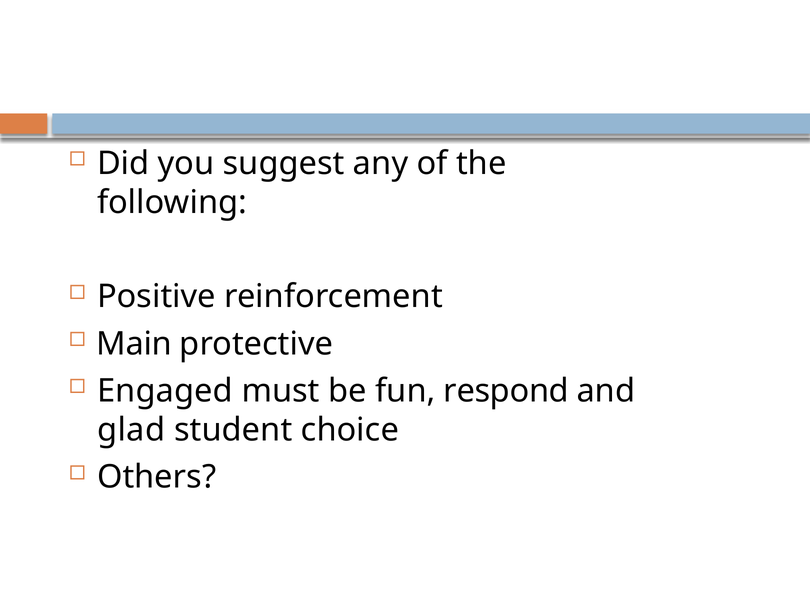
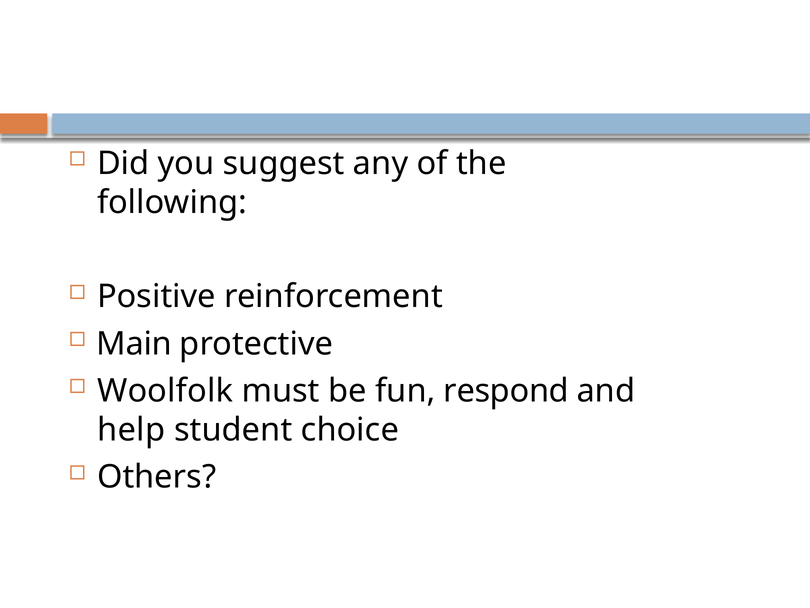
Engaged: Engaged -> Woolfolk
glad: glad -> help
